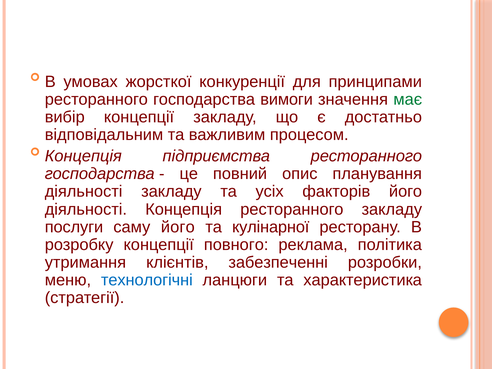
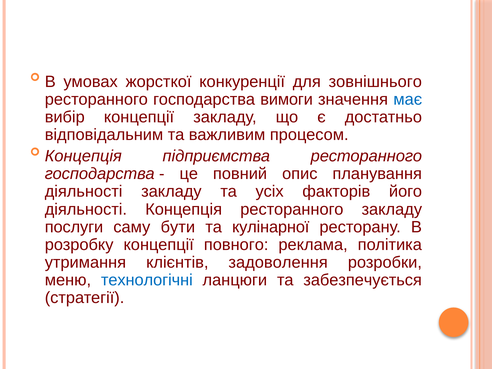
принципами: принципами -> зовнішнього
має colour: green -> blue
саму його: його -> бути
забезпеченні: забезпеченні -> задоволення
характеристика: характеристика -> забезпечується
